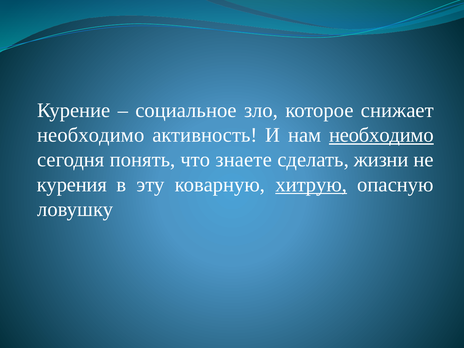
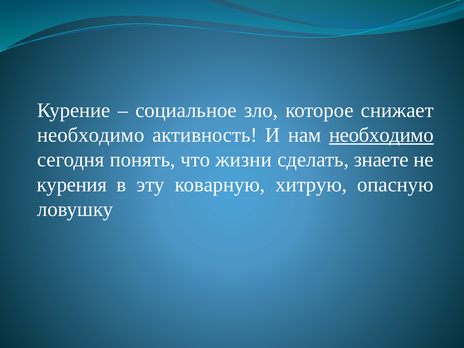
знаете: знаете -> жизни
жизни: жизни -> знаете
хитрую underline: present -> none
